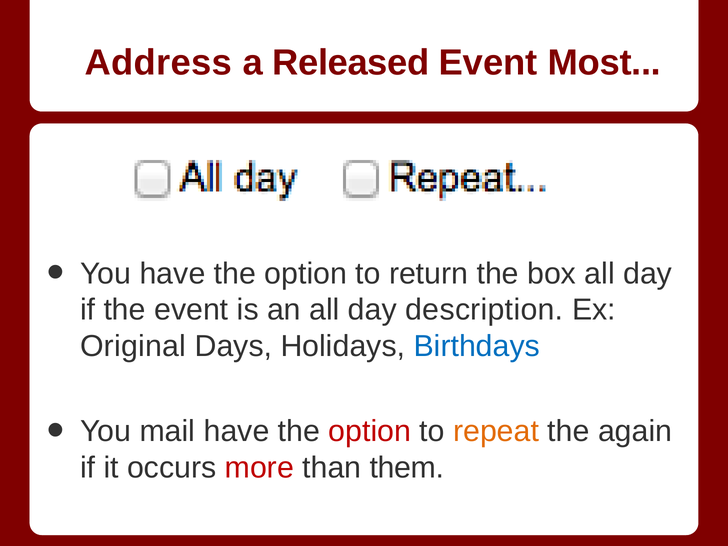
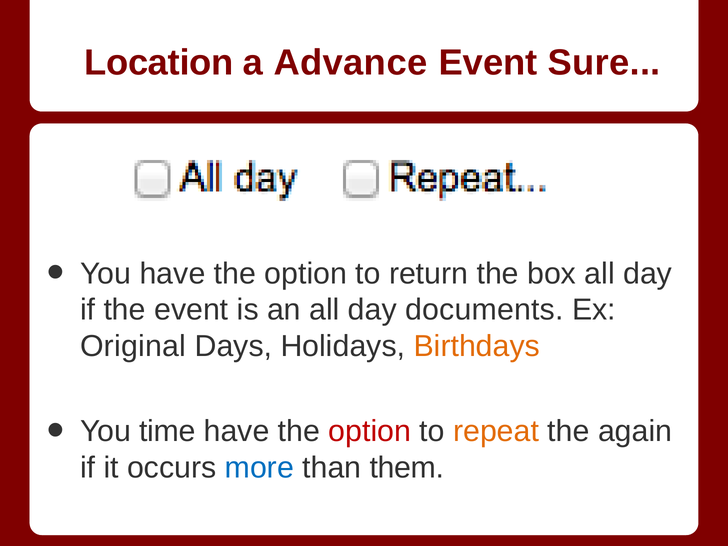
Address: Address -> Location
Released: Released -> Advance
Most: Most -> Sure
description: description -> documents
Birthdays colour: blue -> orange
mail: mail -> time
more colour: red -> blue
